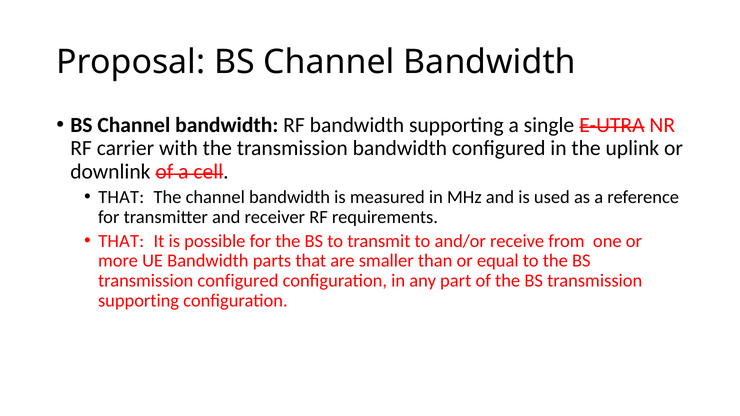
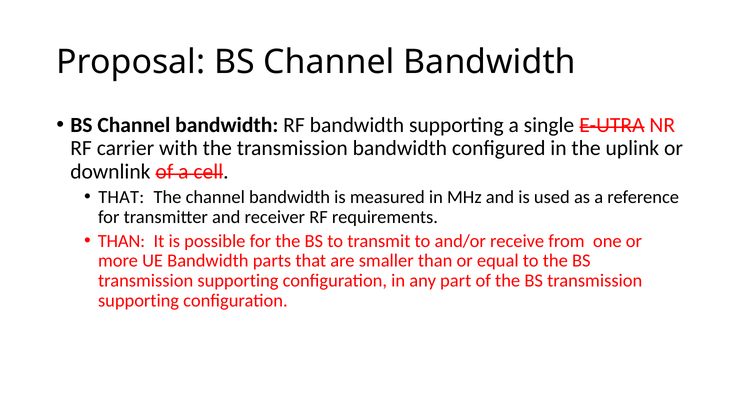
THAT at (121, 241): THAT -> THAN
configured at (238, 281): configured -> supporting
